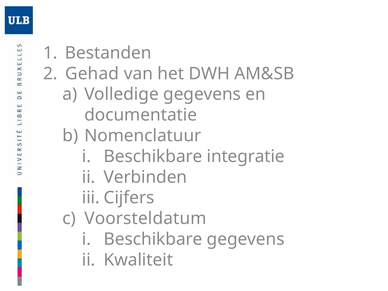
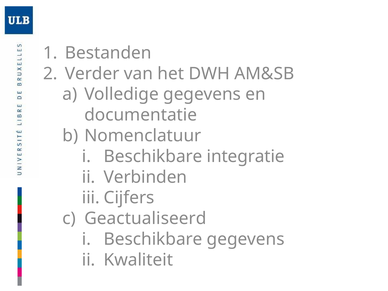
Gehad: Gehad -> Verder
Voorsteldatum: Voorsteldatum -> Geactualiseerd
